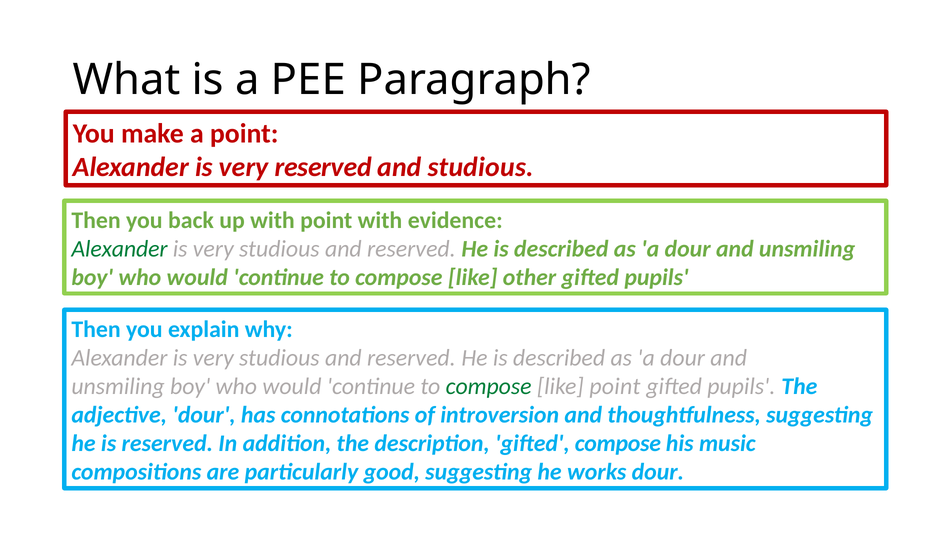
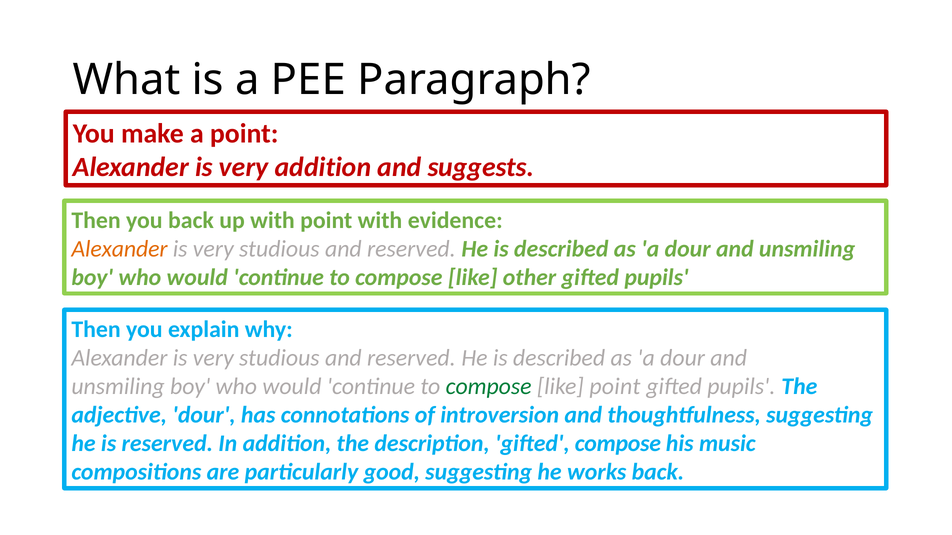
very reserved: reserved -> addition
and studious: studious -> suggests
Alexander at (119, 249) colour: green -> orange
works dour: dour -> back
